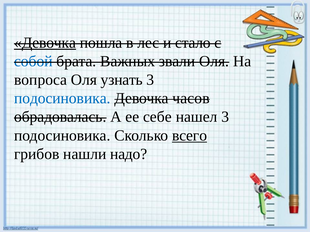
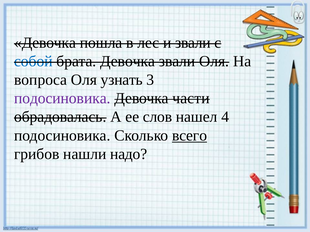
Девочка at (45, 43) underline: present -> none
и стало: стало -> звали
брата Важных: Важных -> Девочка
подосиновика at (62, 99) colour: blue -> purple
часов: часов -> части
себе: себе -> слов
нашел 3: 3 -> 4
